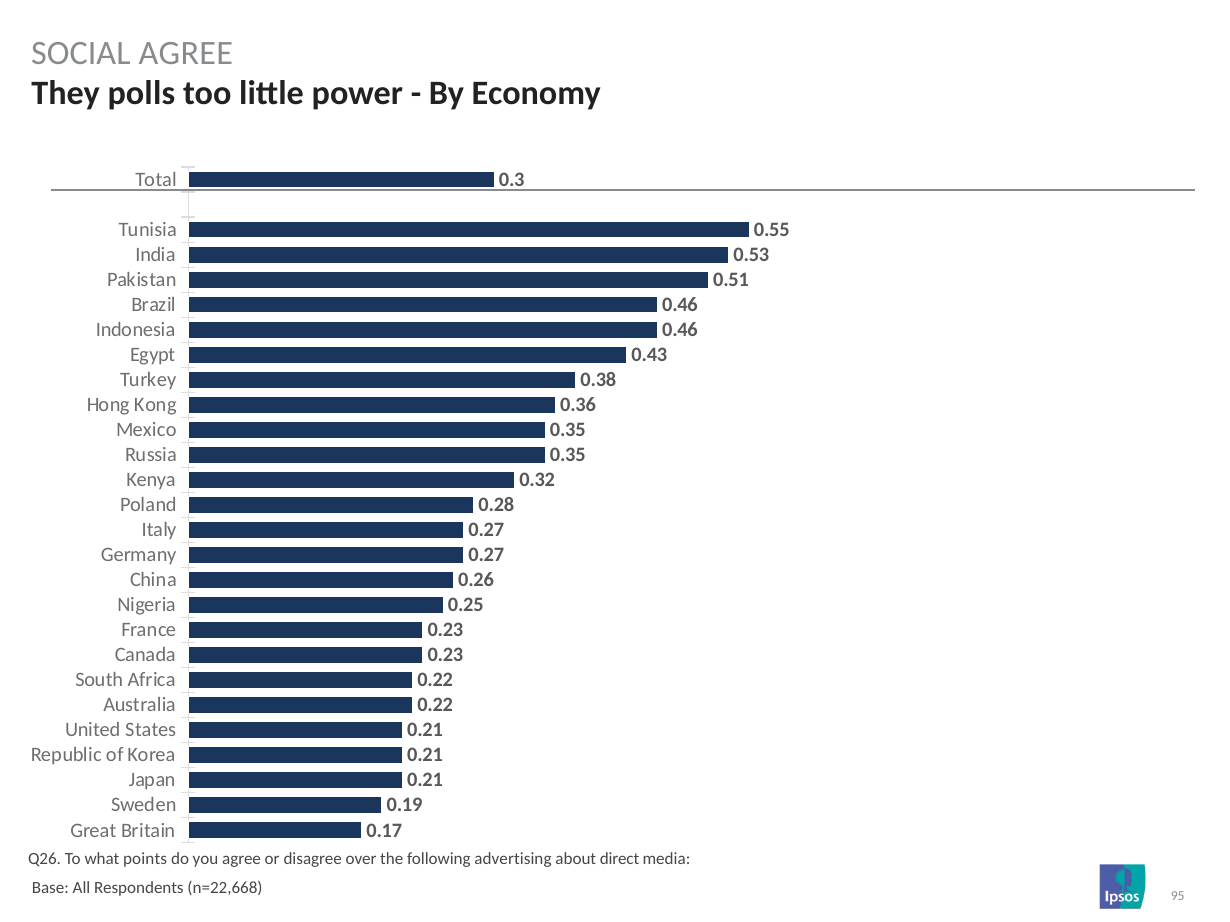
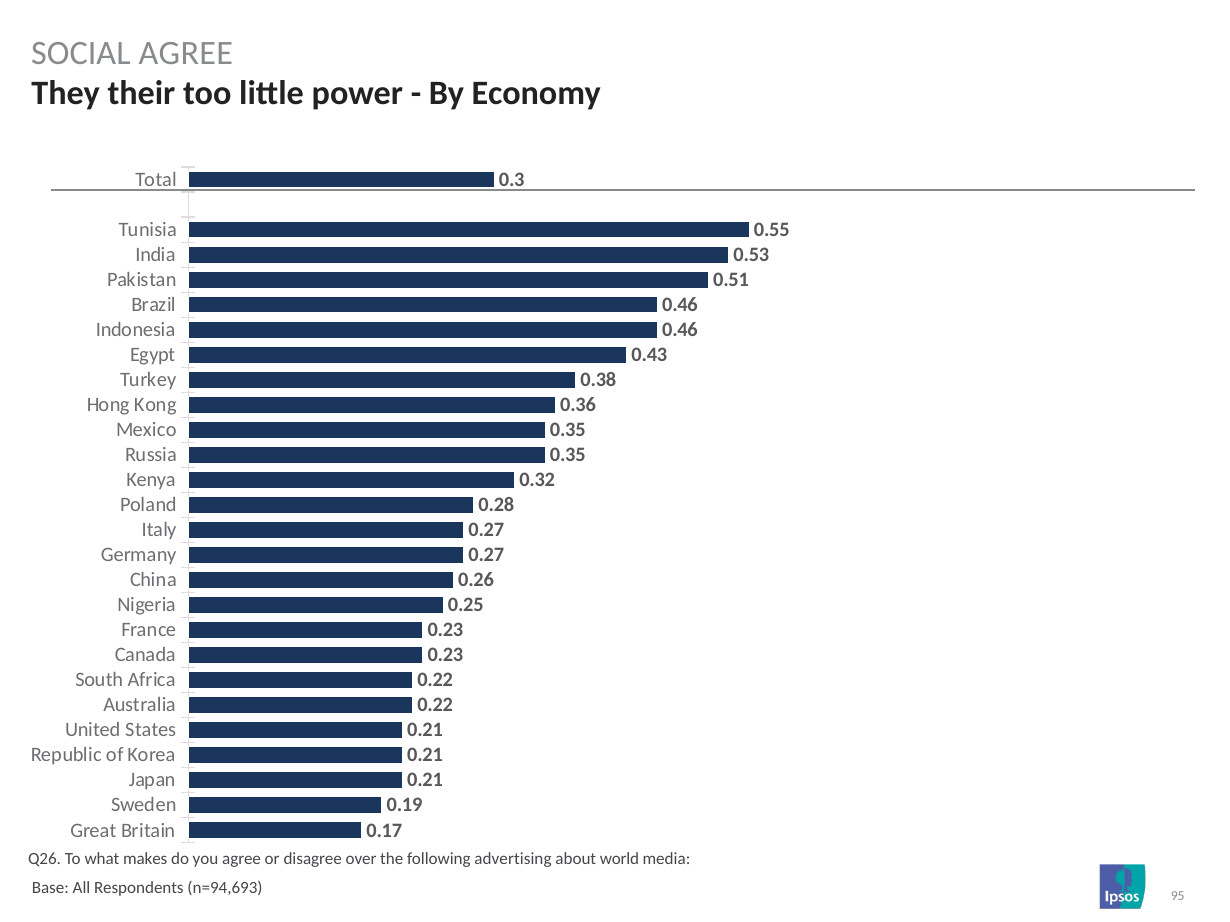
polls: polls -> their
points: points -> makes
direct: direct -> world
n=22,668: n=22,668 -> n=94,693
